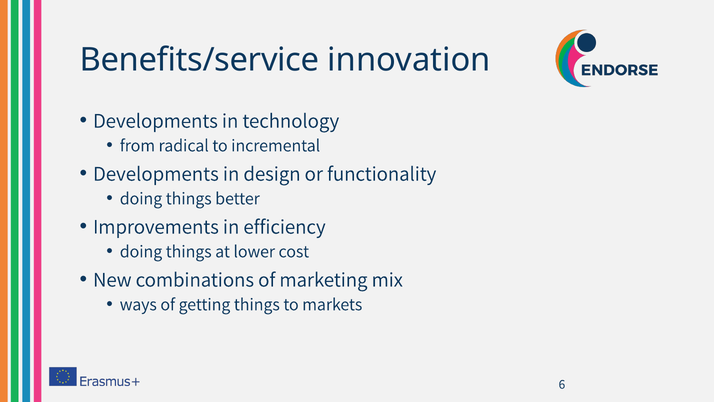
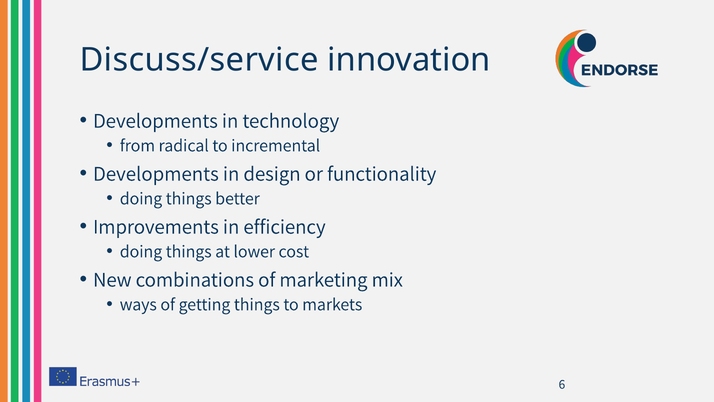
Benefits/service: Benefits/service -> Discuss/service
